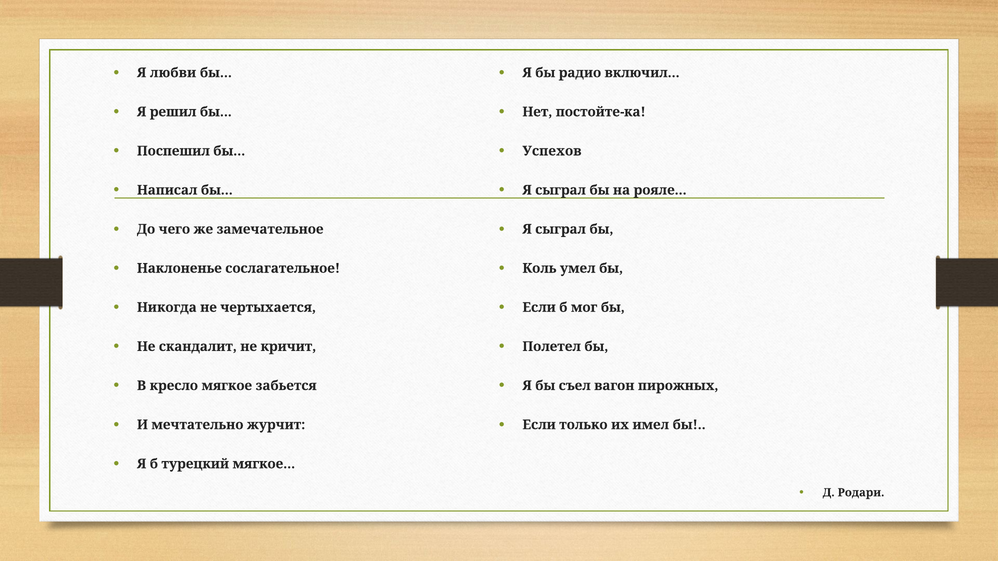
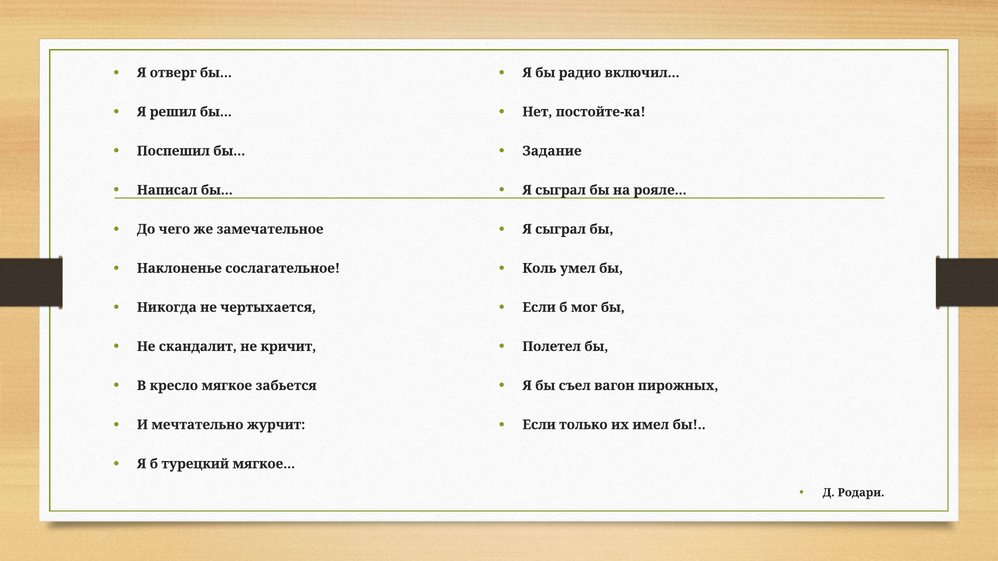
любви: любви -> отверг
Успехов: Успехов -> Задание
